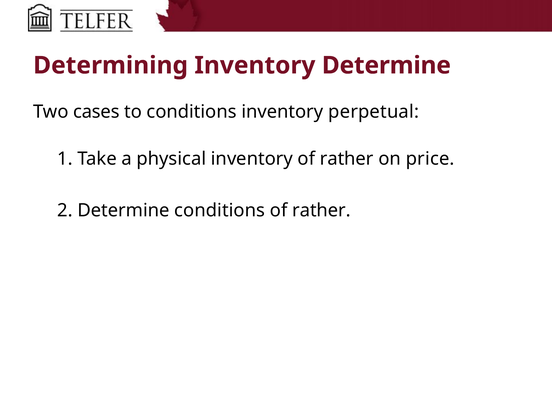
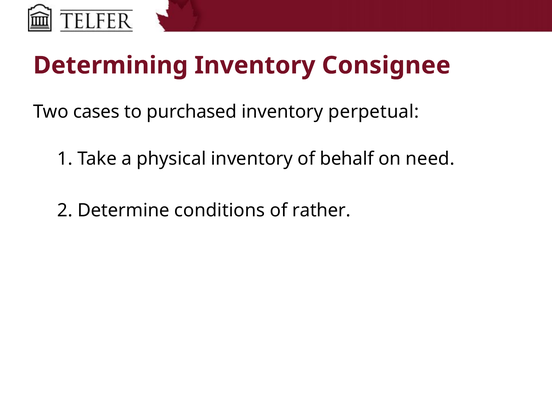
Inventory Determine: Determine -> Consignee
to conditions: conditions -> purchased
inventory of rather: rather -> behalf
price: price -> need
